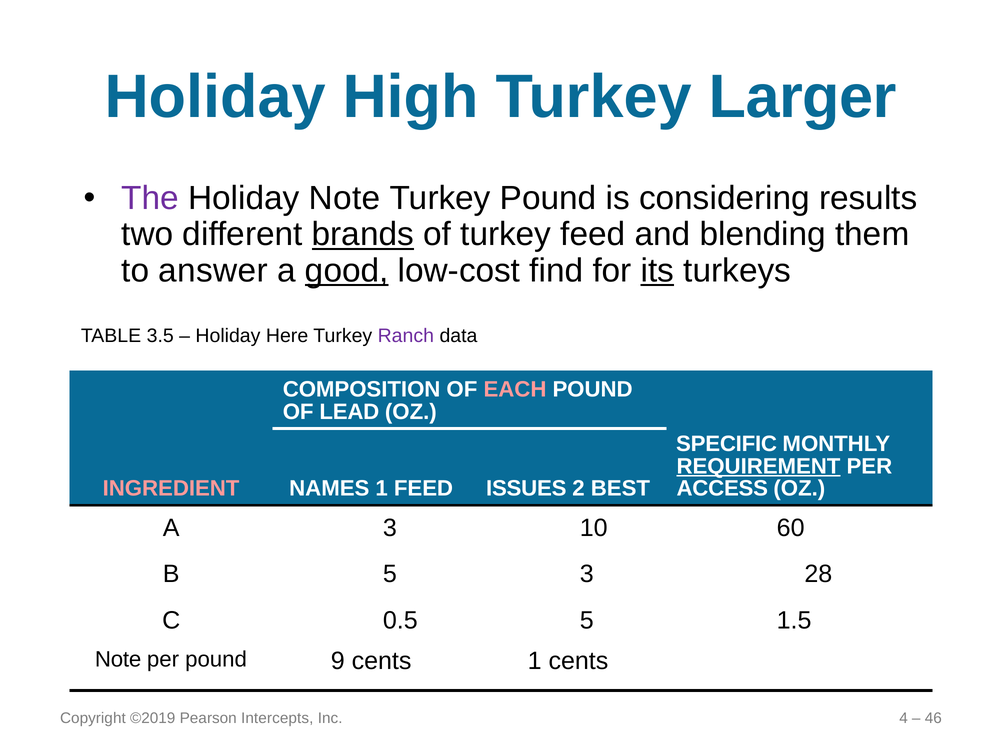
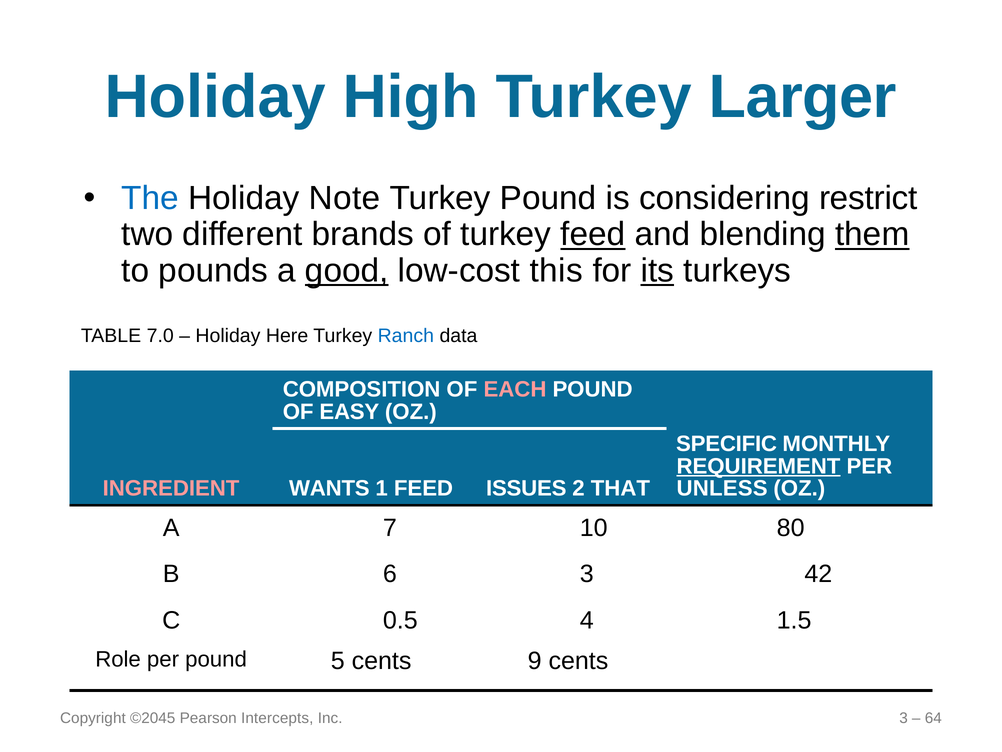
The colour: purple -> blue
results: results -> restrict
brands underline: present -> none
feed at (593, 234) underline: none -> present
them underline: none -> present
answer: answer -> pounds
find: find -> this
3.5: 3.5 -> 7.0
Ranch colour: purple -> blue
LEAD: LEAD -> EASY
NAMES: NAMES -> WANTS
BEST: BEST -> THAT
ACCESS: ACCESS -> UNLESS
A 3: 3 -> 7
60: 60 -> 80
B 5: 5 -> 6
28: 28 -> 42
0.5 5: 5 -> 4
Note at (118, 659): Note -> Role
9: 9 -> 5
cents 1: 1 -> 9
©2019: ©2019 -> ©2045
Inc 4: 4 -> 3
46: 46 -> 64
